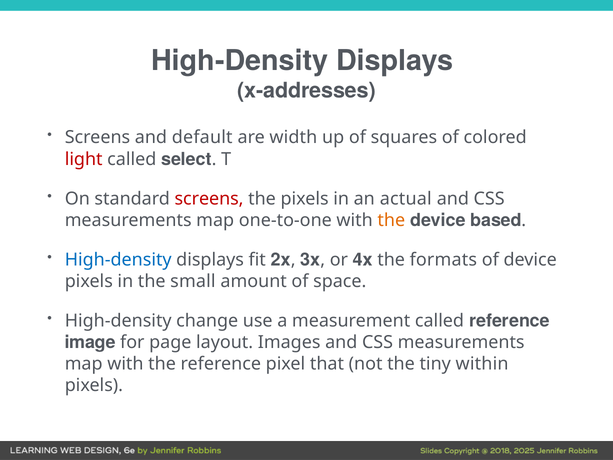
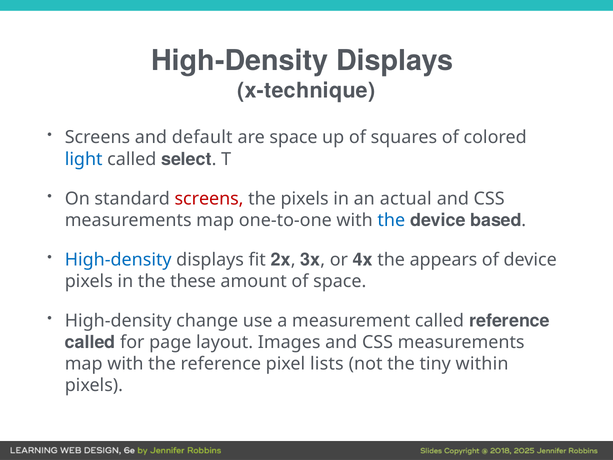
x-addresses: x-addresses -> x-technique
are width: width -> space
light colour: red -> blue
the at (391, 220) colour: orange -> blue
formats: formats -> appears
small: small -> these
image at (90, 342): image -> called
that: that -> lists
